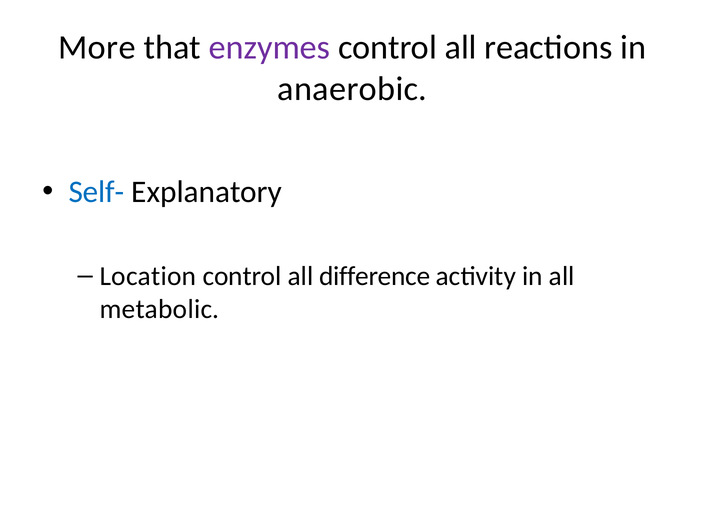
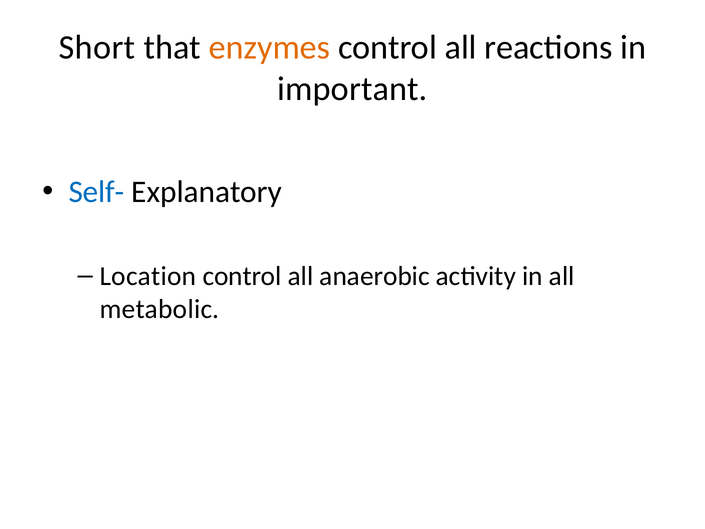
More: More -> Short
enzymes colour: purple -> orange
anaerobic: anaerobic -> important
difference: difference -> anaerobic
